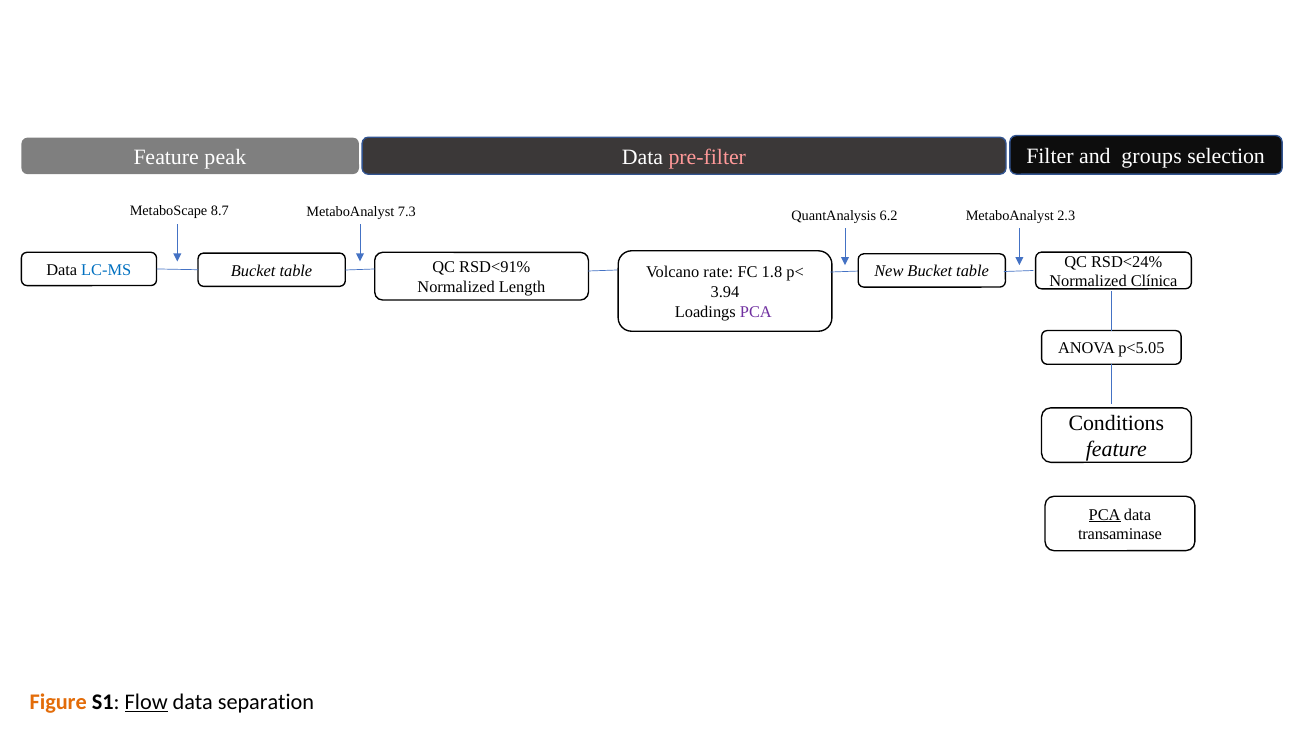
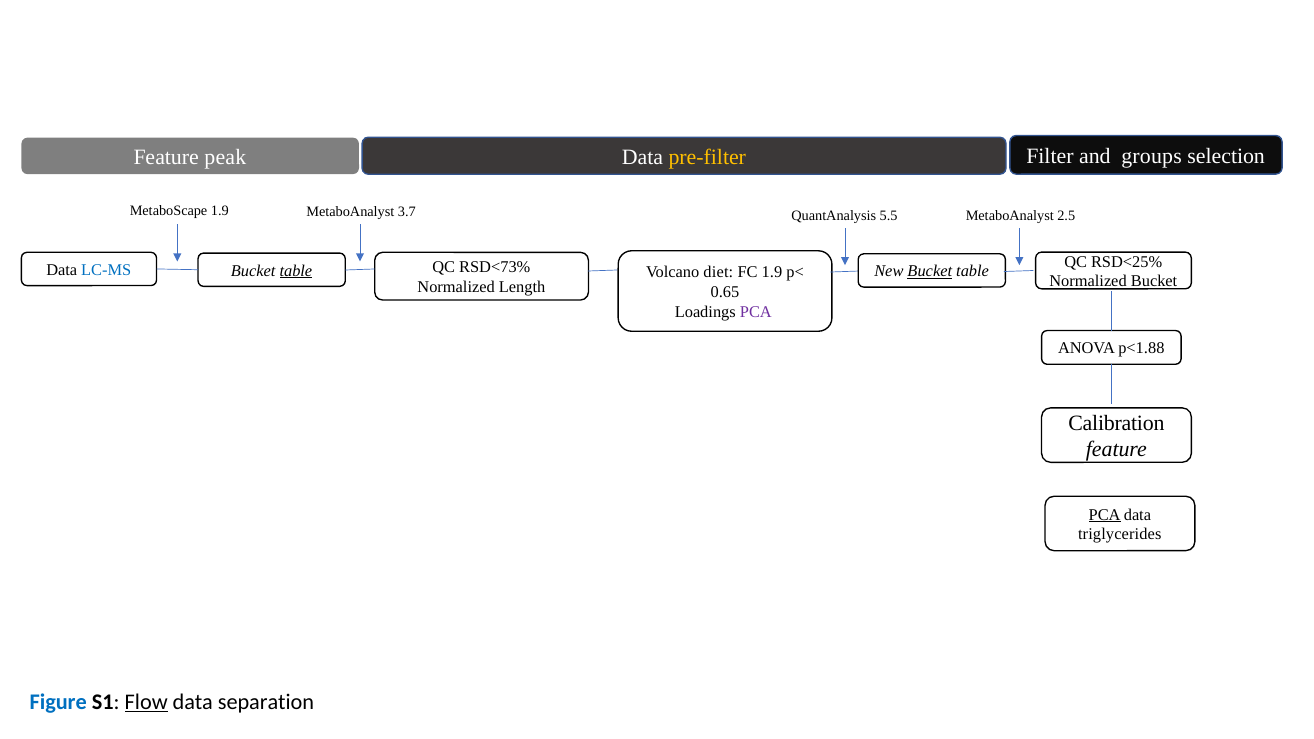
pre-filter colour: pink -> yellow
MetaboScape 8.7: 8.7 -> 1.9
7.3: 7.3 -> 3.7
6.2: 6.2 -> 5.5
2.3: 2.3 -> 2.5
RSD<24%: RSD<24% -> RSD<25%
RSD<91%: RSD<91% -> RSD<73%
table at (296, 271) underline: none -> present
Bucket at (930, 272) underline: none -> present
rate: rate -> diet
FC 1.8: 1.8 -> 1.9
Normalized Clínica: Clínica -> Bucket
3.94: 3.94 -> 0.65
p<5.05: p<5.05 -> p<1.88
Conditions: Conditions -> Calibration
transaminase: transaminase -> triglycerides
Figure colour: orange -> blue
